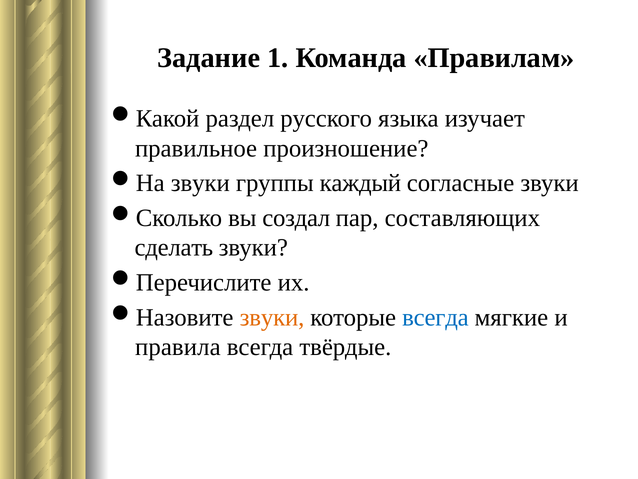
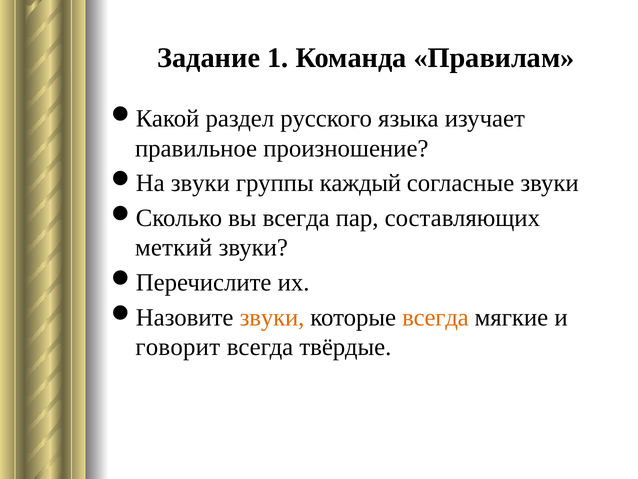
вы создал: создал -> всегда
сделать: сделать -> меткий
всегда at (435, 317) colour: blue -> orange
правила: правила -> говорит
